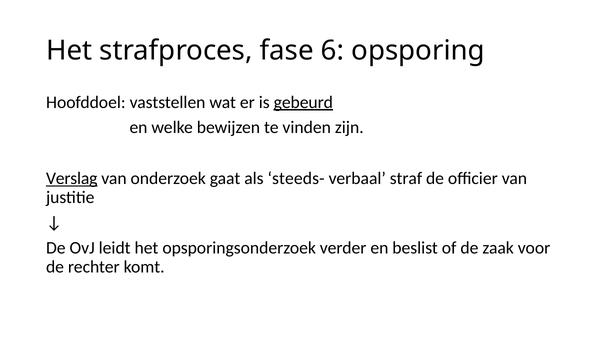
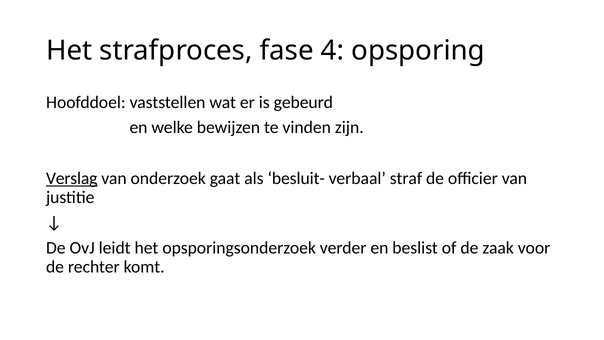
6: 6 -> 4
gebeurd underline: present -> none
steeds-: steeds- -> besluit-
